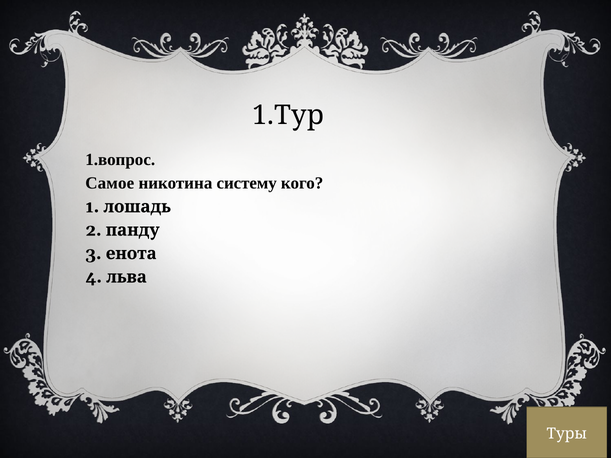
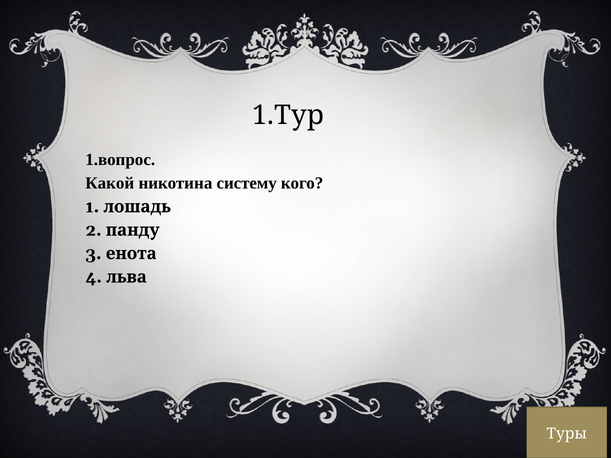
Самое: Самое -> Какой
